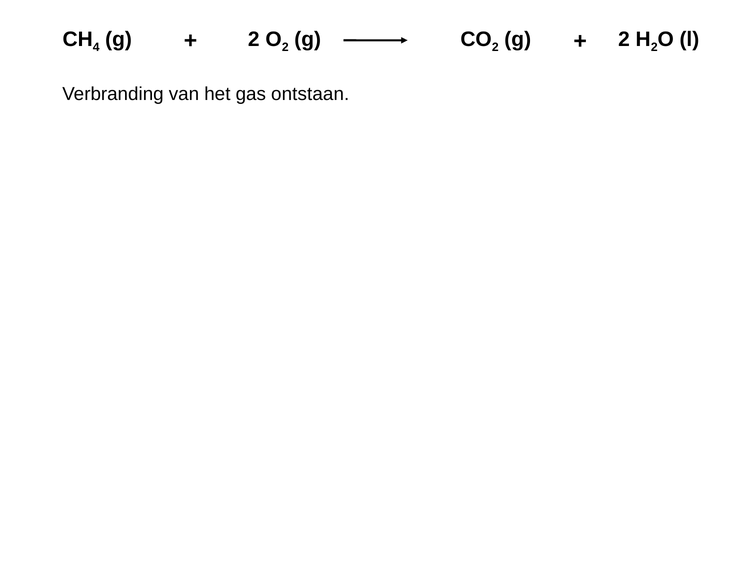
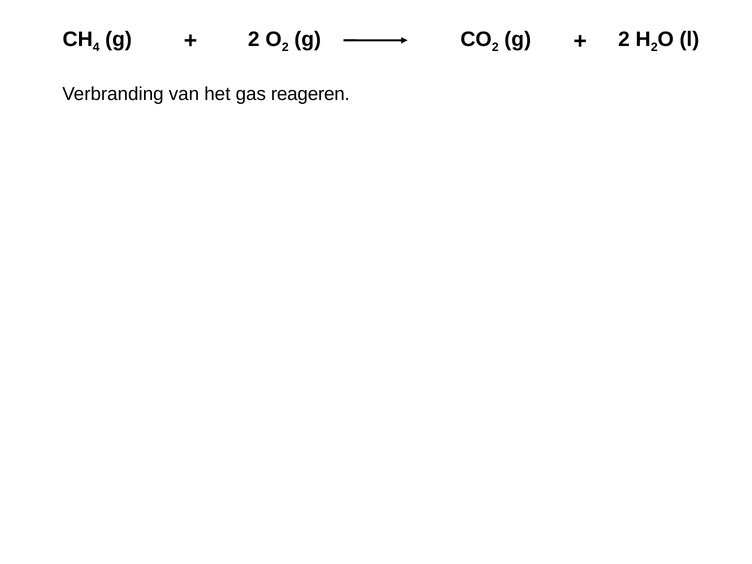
gas ontstaan: ontstaan -> reageren
